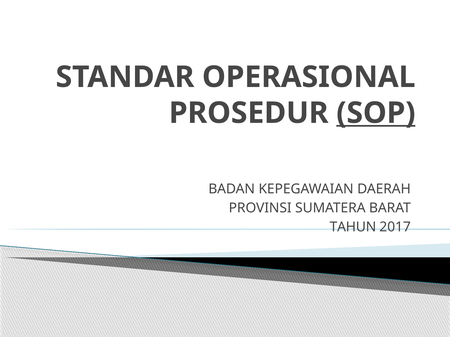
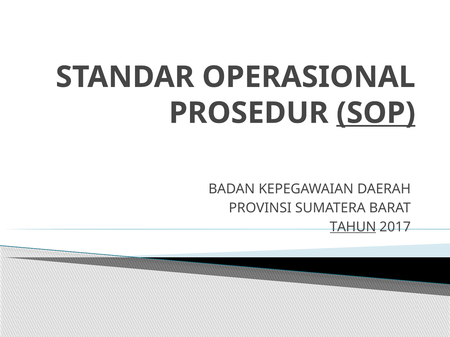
TAHUN underline: none -> present
